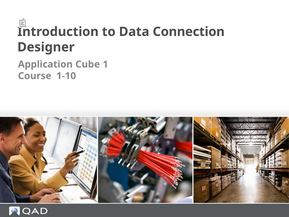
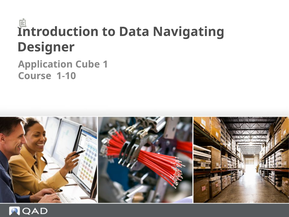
Connection: Connection -> Navigating
